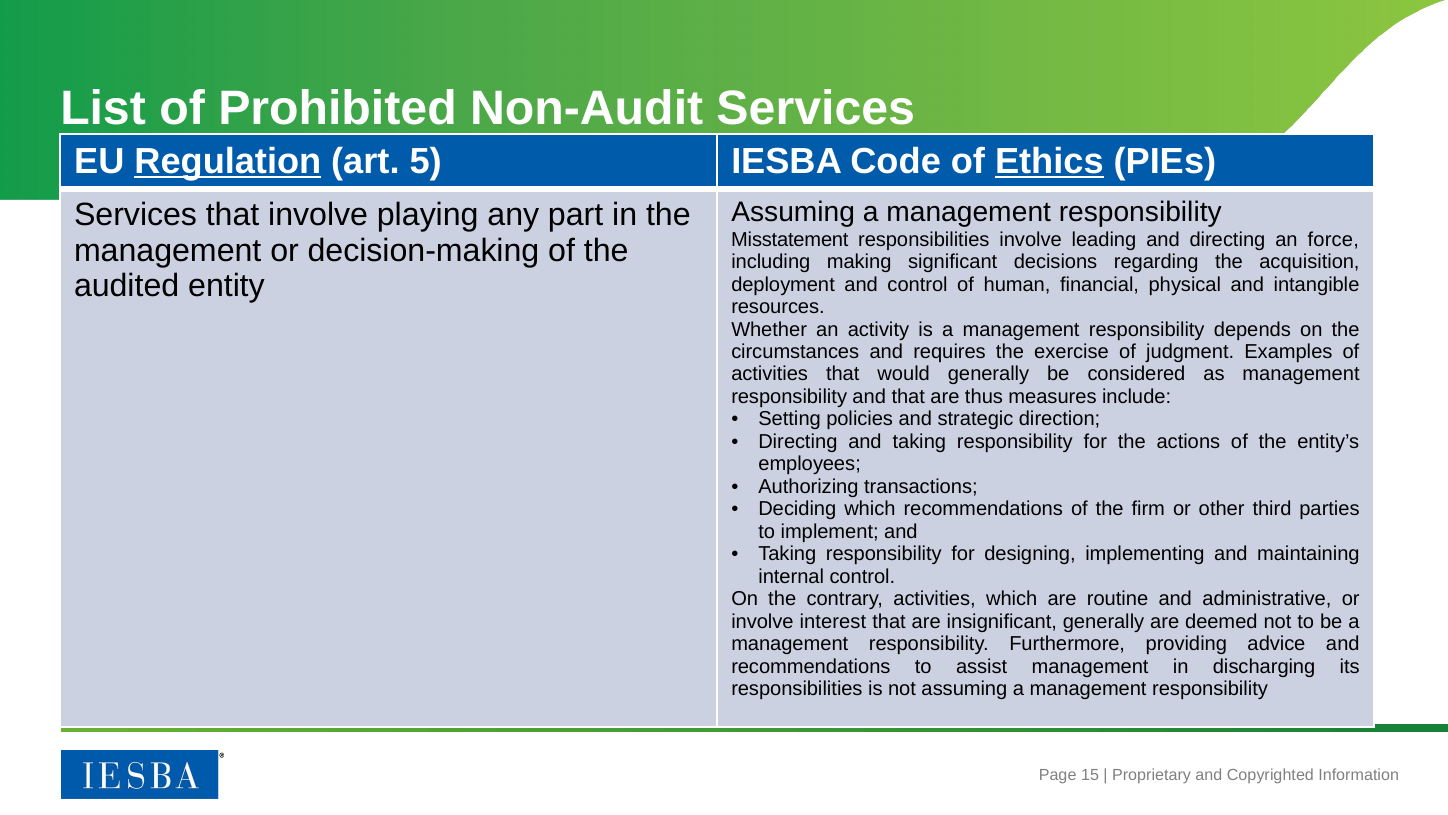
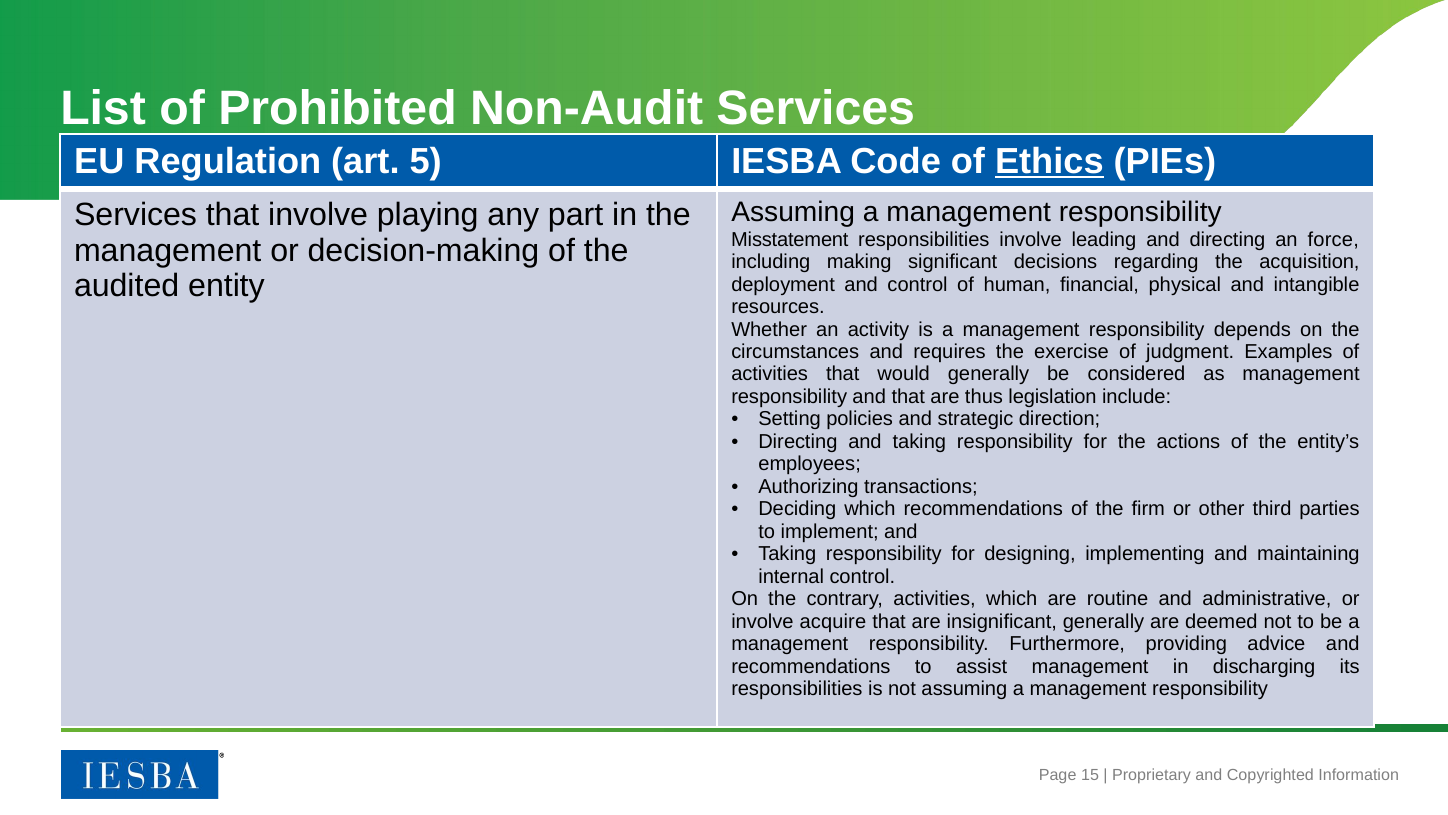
Regulation underline: present -> none
measures: measures -> legislation
interest: interest -> acquire
